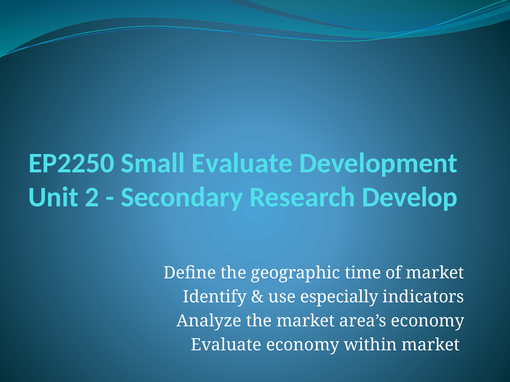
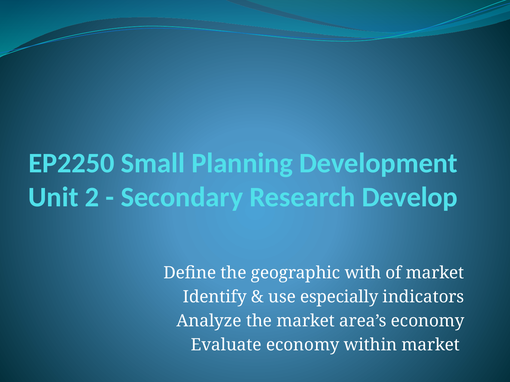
Small Evaluate: Evaluate -> Planning
time: time -> with
